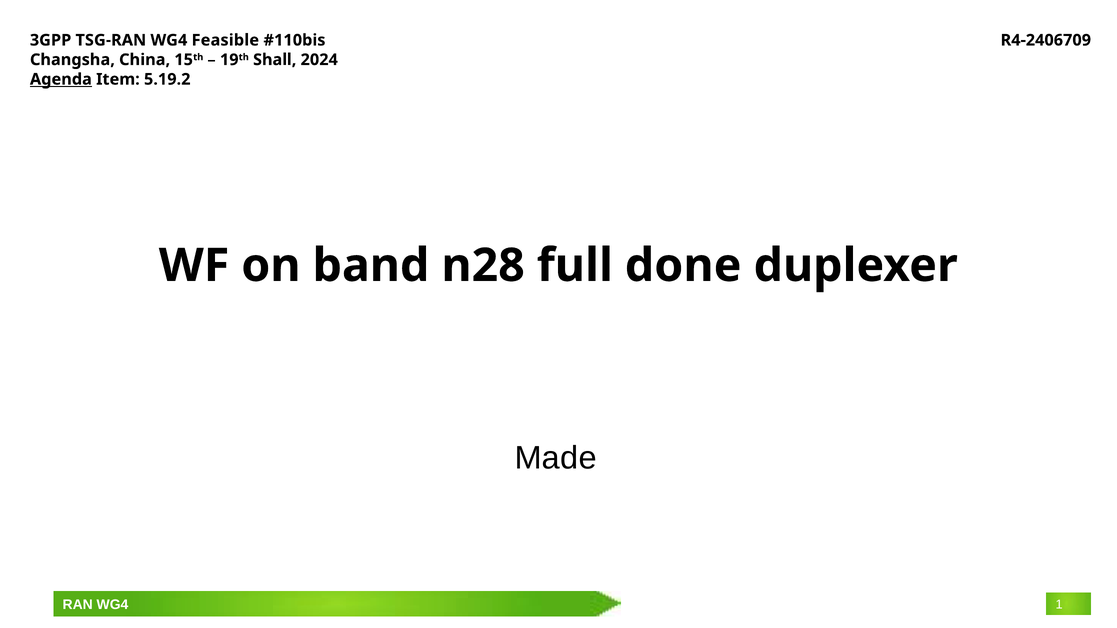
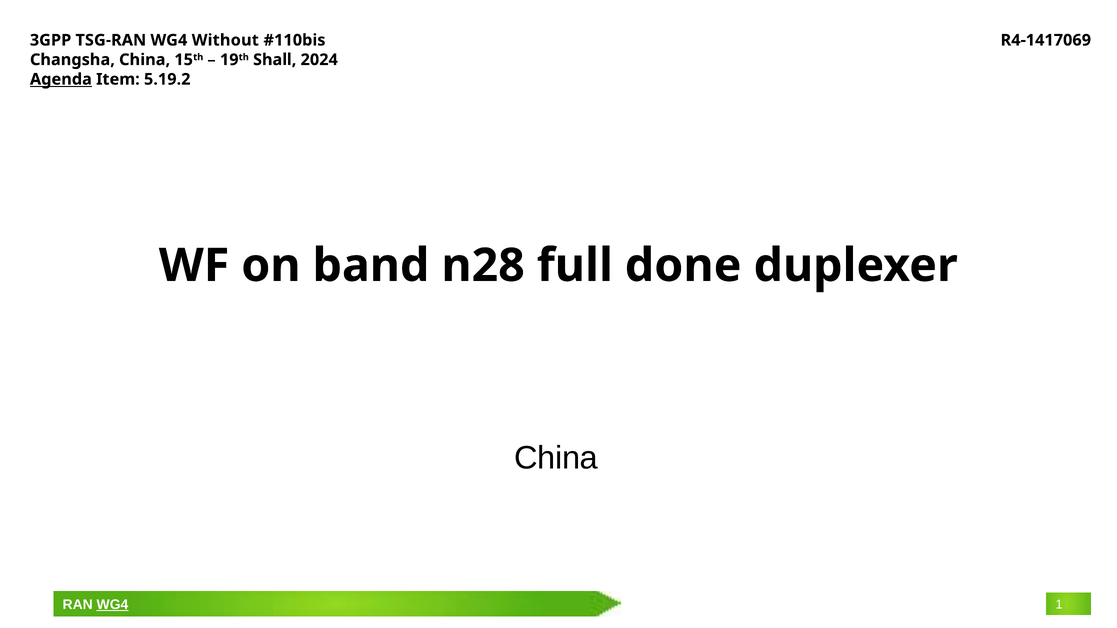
Feasible: Feasible -> Without
R4-2406709: R4-2406709 -> R4-1417069
Made at (556, 458): Made -> China
WG4 at (112, 605) underline: none -> present
